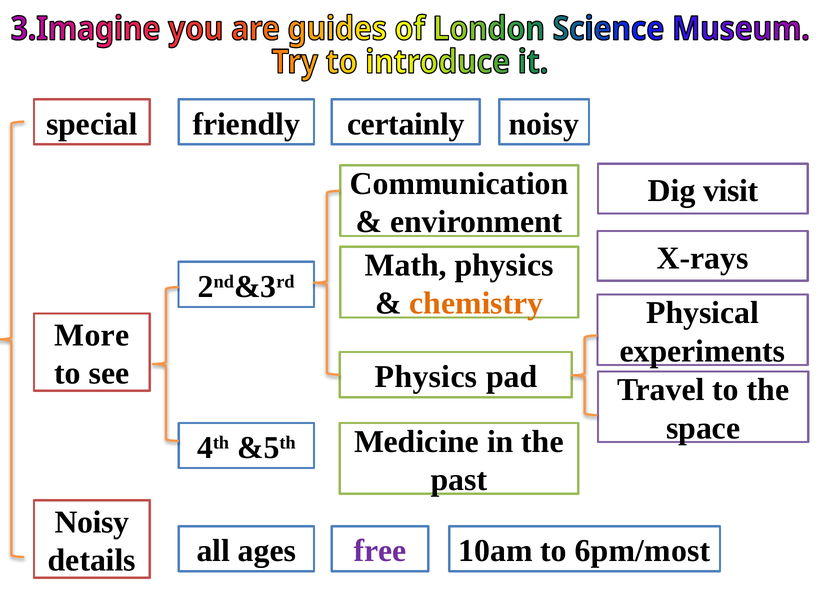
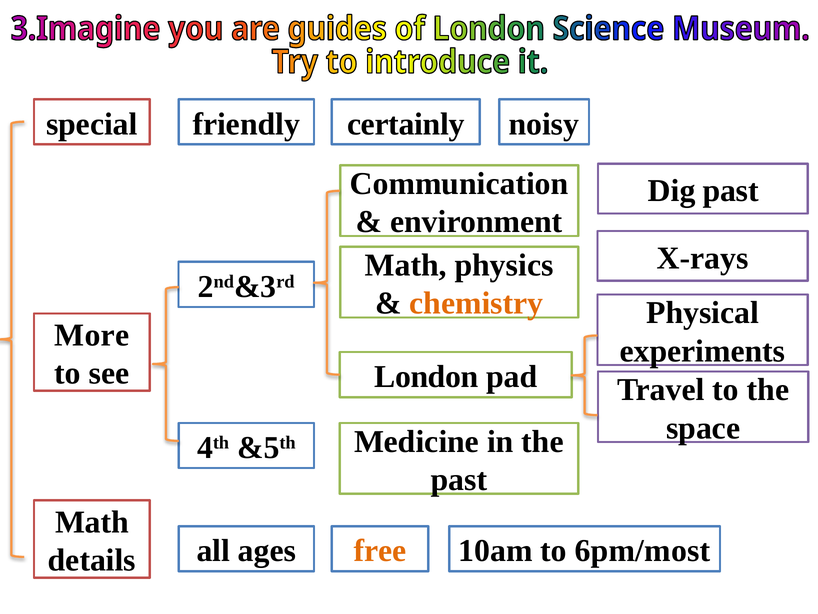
Dig visit: visit -> past
Physics at (426, 377): Physics -> London
Noisy at (92, 522): Noisy -> Math
free colour: purple -> orange
